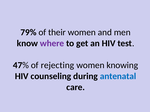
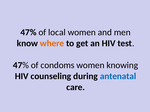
79% at (28, 32): 79% -> 47%
their: their -> local
where colour: purple -> orange
rejecting: rejecting -> condoms
